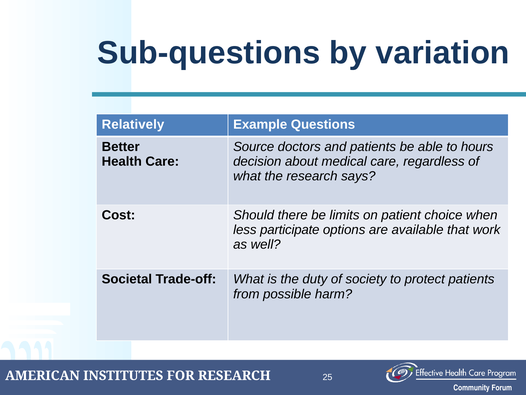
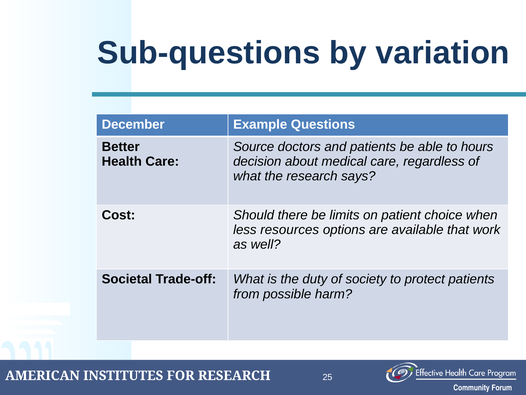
Relatively: Relatively -> December
participate: participate -> resources
